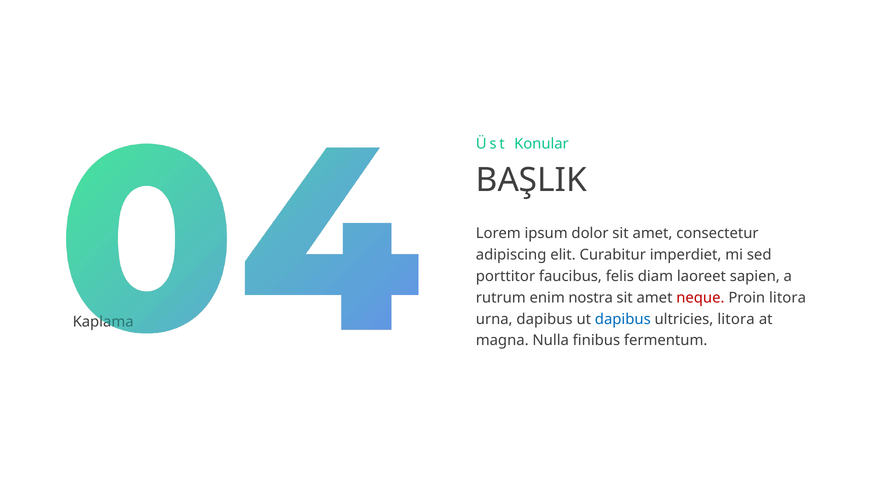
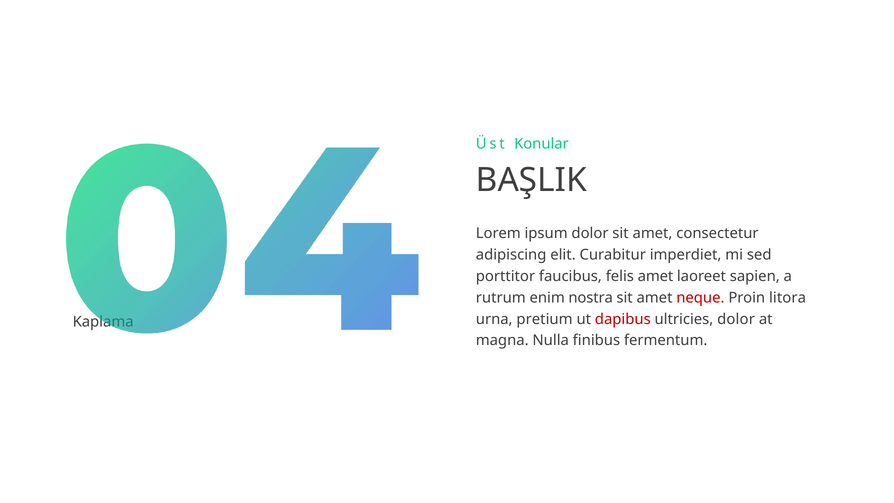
felis diam: diam -> amet
urna dapibus: dapibus -> pretium
dapibus at (623, 319) colour: blue -> red
ultricies litora: litora -> dolor
